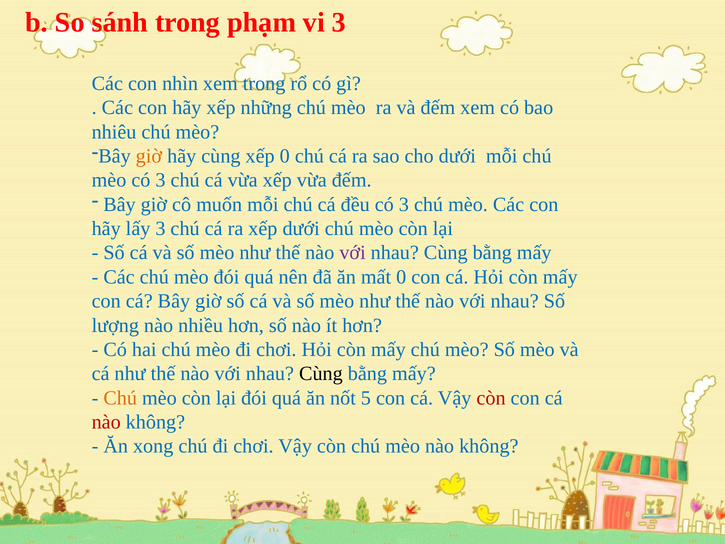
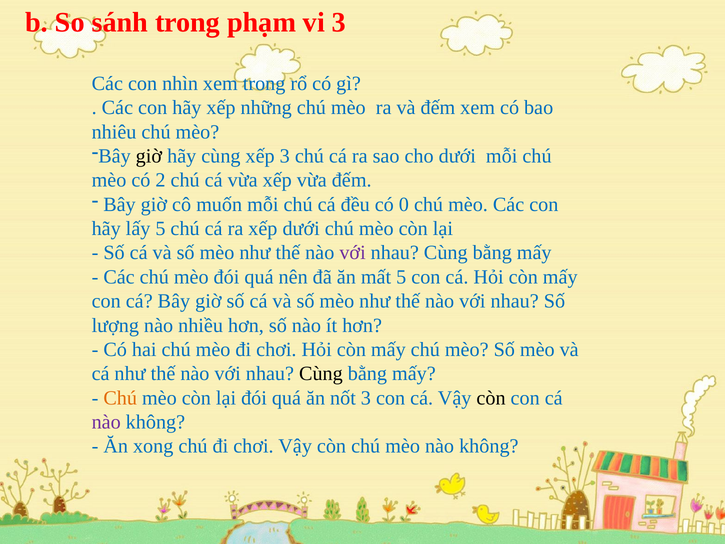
giờ at (149, 156) colour: orange -> black
xếp 0: 0 -> 3
mèo có 3: 3 -> 2
đều có 3: 3 -> 0
lấy 3: 3 -> 5
mất 0: 0 -> 5
nốt 5: 5 -> 3
còn at (491, 398) colour: red -> black
nào at (106, 422) colour: red -> purple
